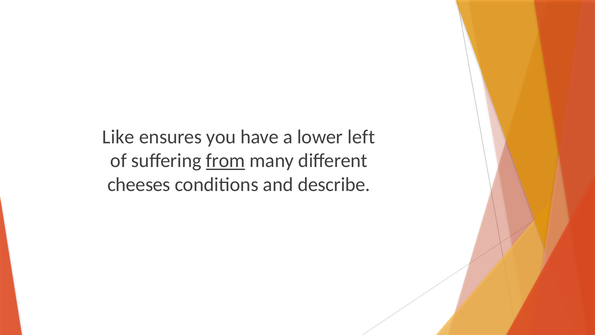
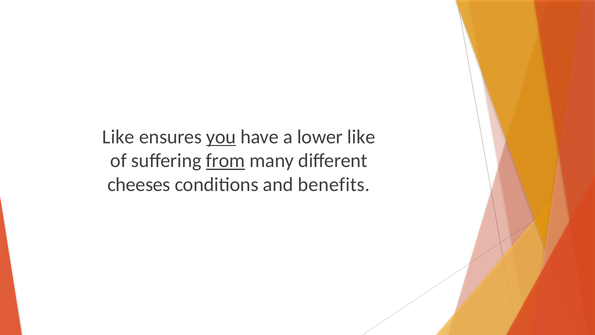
you underline: none -> present
lower left: left -> like
describe: describe -> benefits
